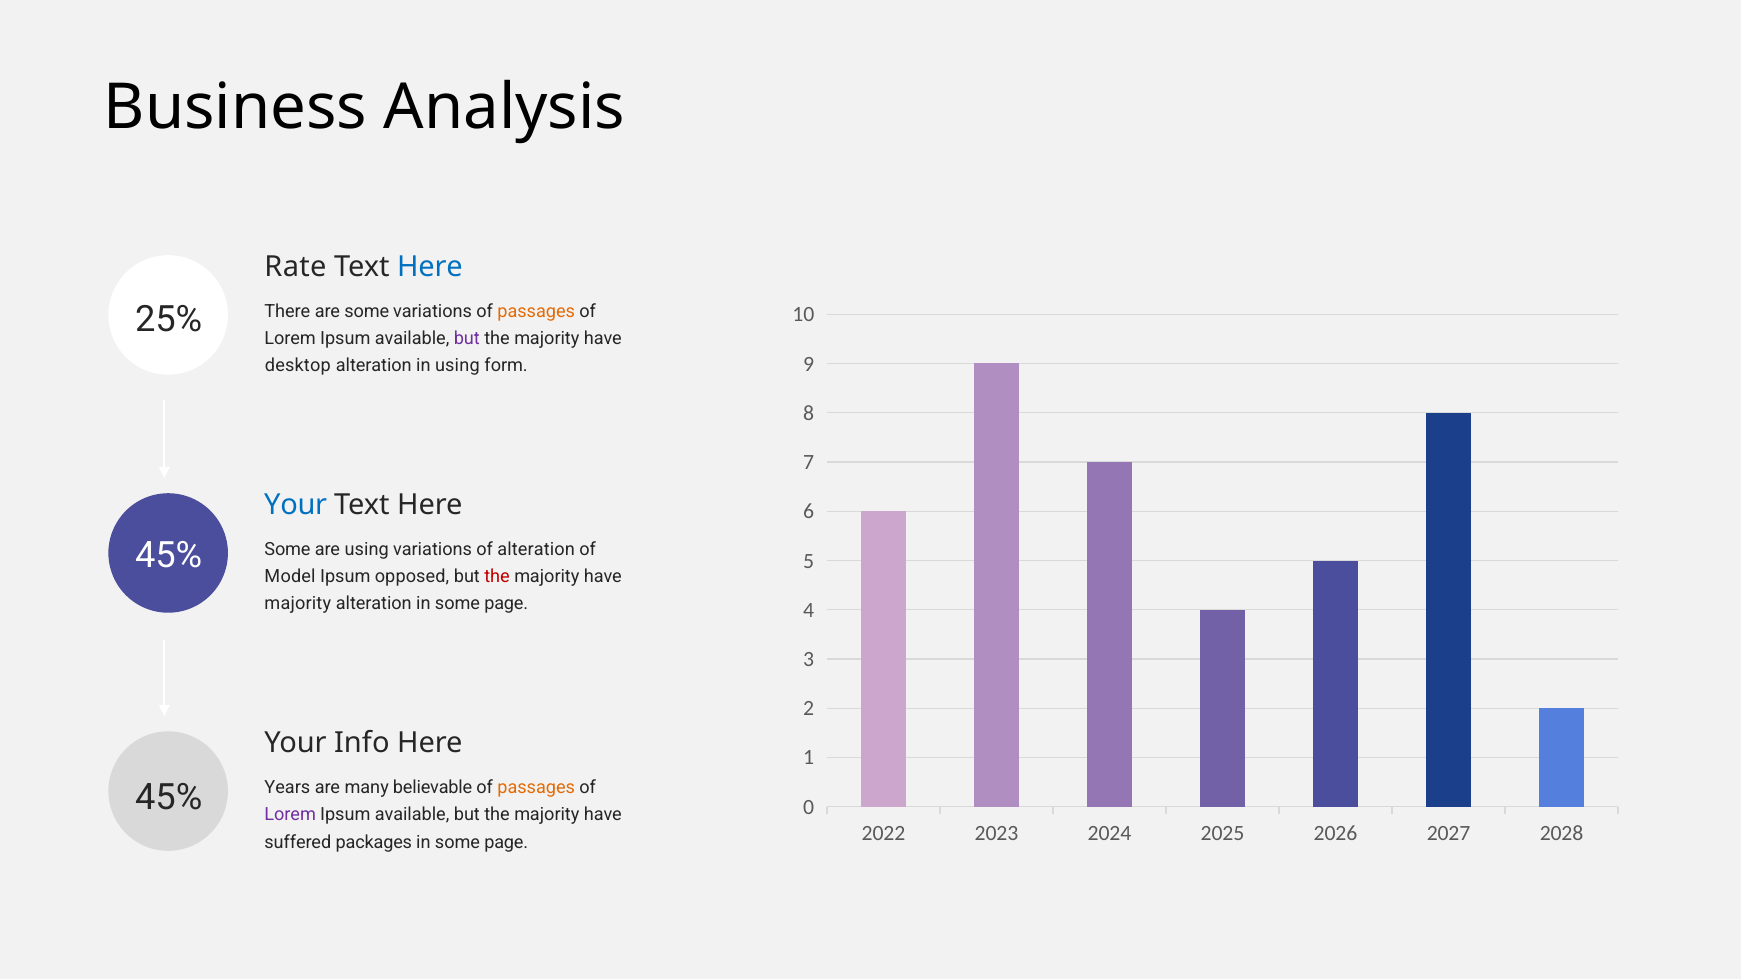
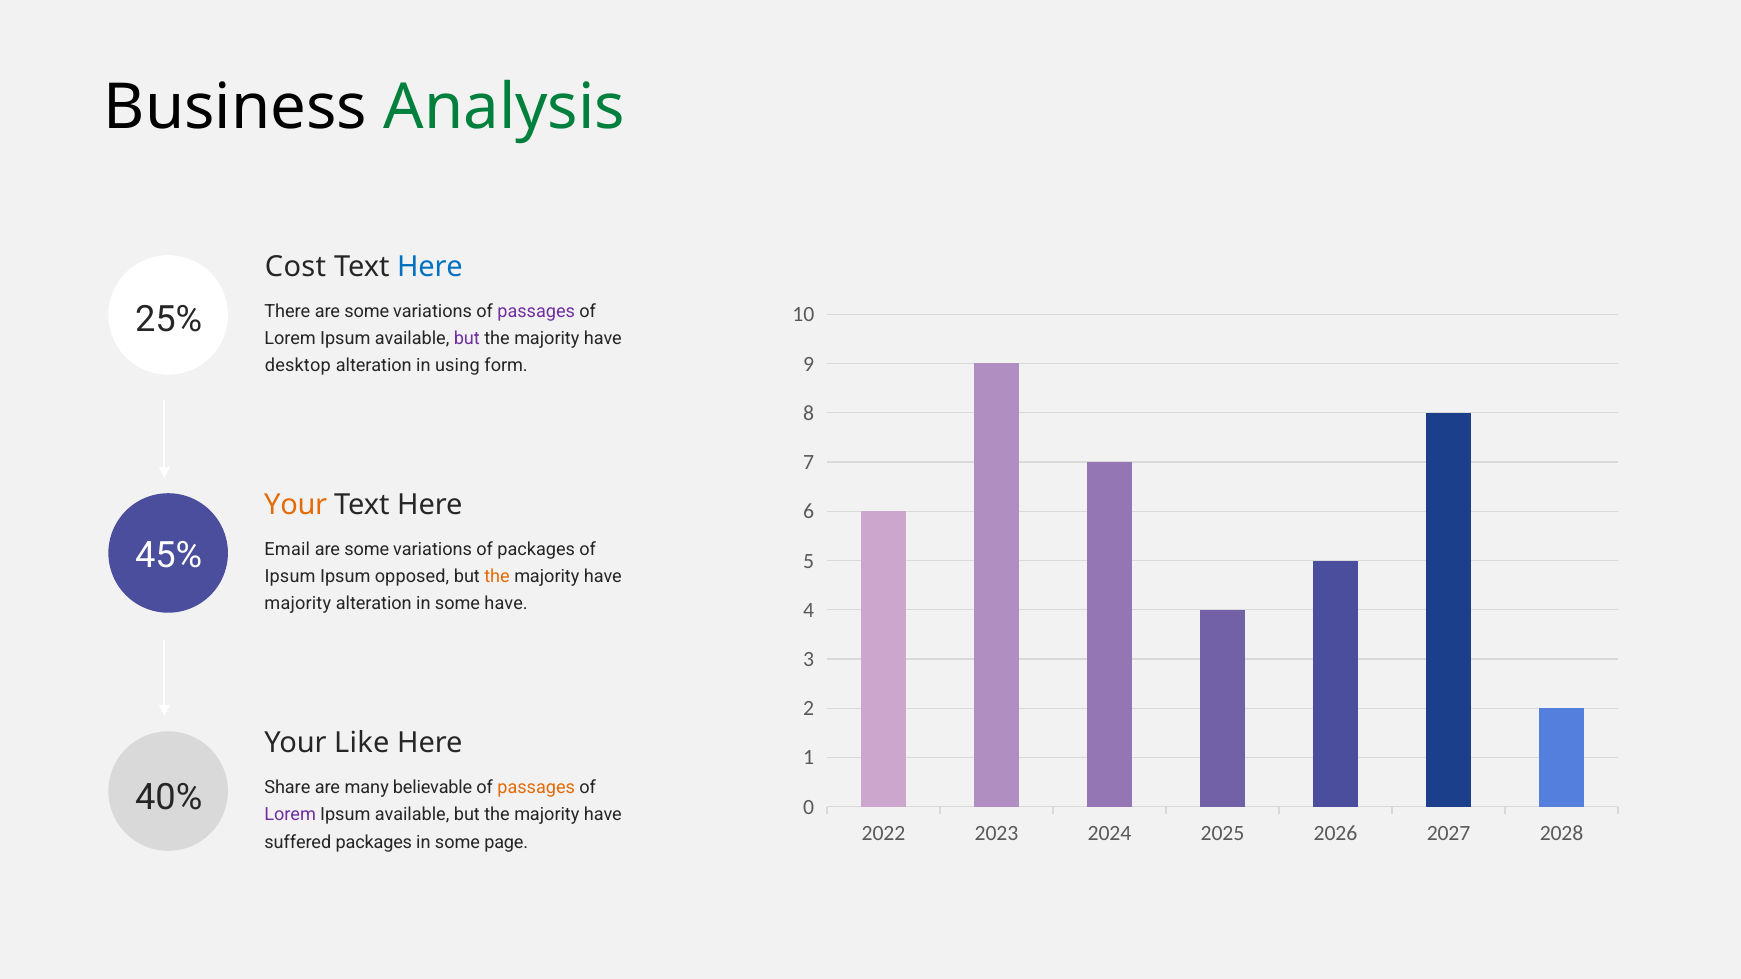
Analysis colour: black -> green
Rate: Rate -> Cost
passages at (536, 312) colour: orange -> purple
Your at (296, 505) colour: blue -> orange
Some at (287, 550): Some -> Email
using at (367, 550): using -> some
of alteration: alteration -> packages
Model at (290, 577): Model -> Ipsum
the at (497, 577) colour: red -> orange
alteration in some page: page -> have
Info: Info -> Like
Years: Years -> Share
45% at (169, 798): 45% -> 40%
